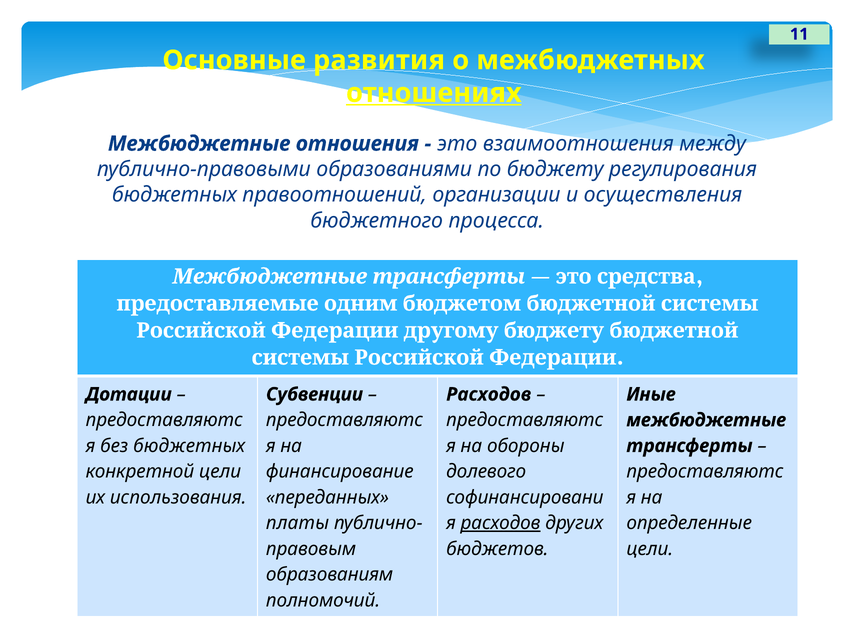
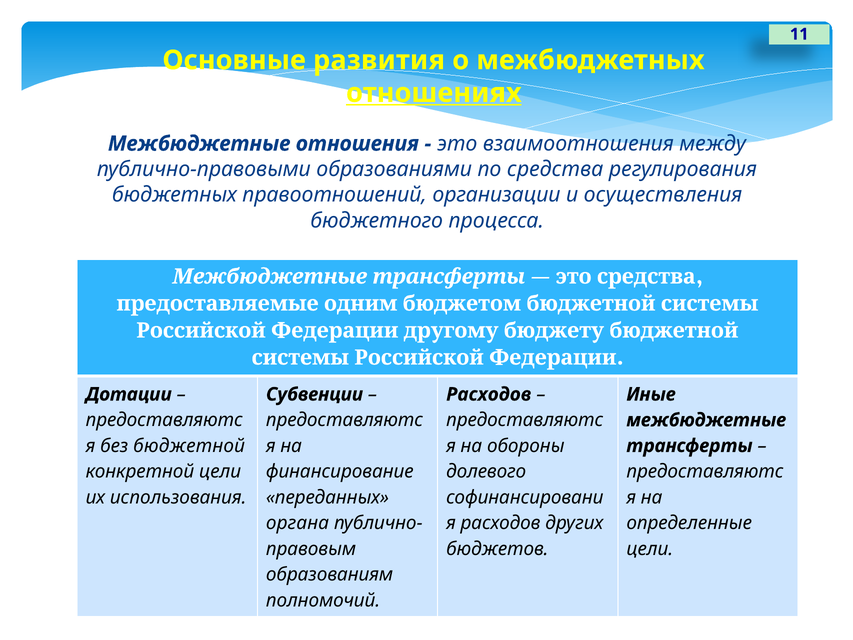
по бюджету: бюджету -> средства
без бюджетных: бюджетных -> бюджетной
платы: платы -> органа
расходов at (501, 523) underline: present -> none
